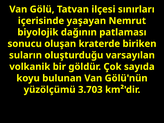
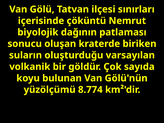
yaşayan: yaşayan -> çöküntü
3.703: 3.703 -> 8.774
